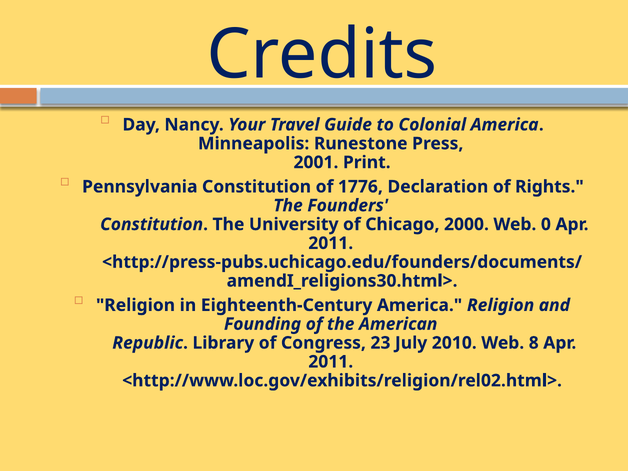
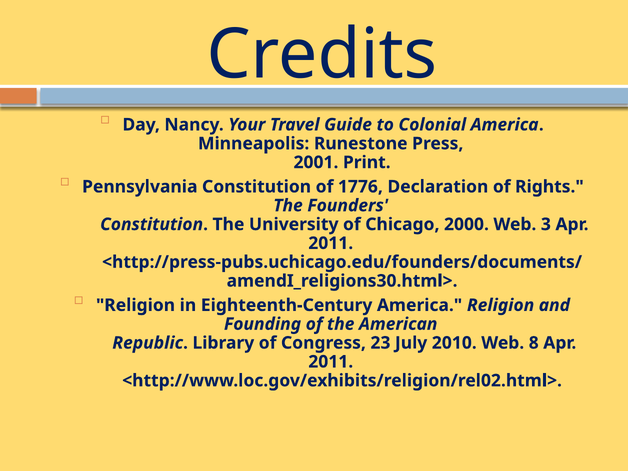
0: 0 -> 3
